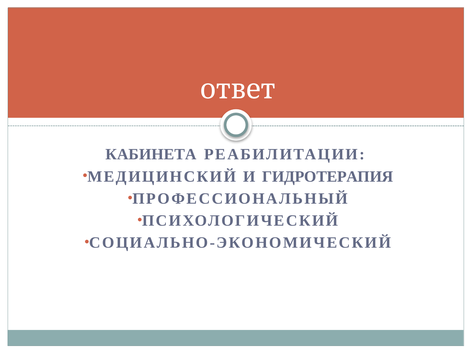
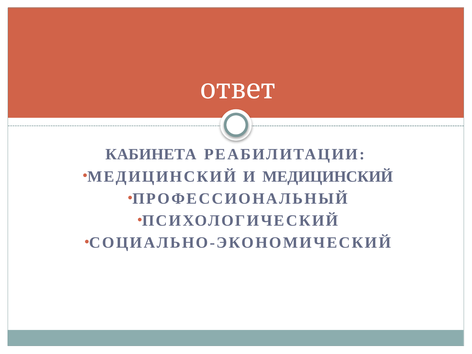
И ГИДРОТЕРАПИЯ: ГИДРОТЕРАПИЯ -> МЕДИЦИНСКИЙ
